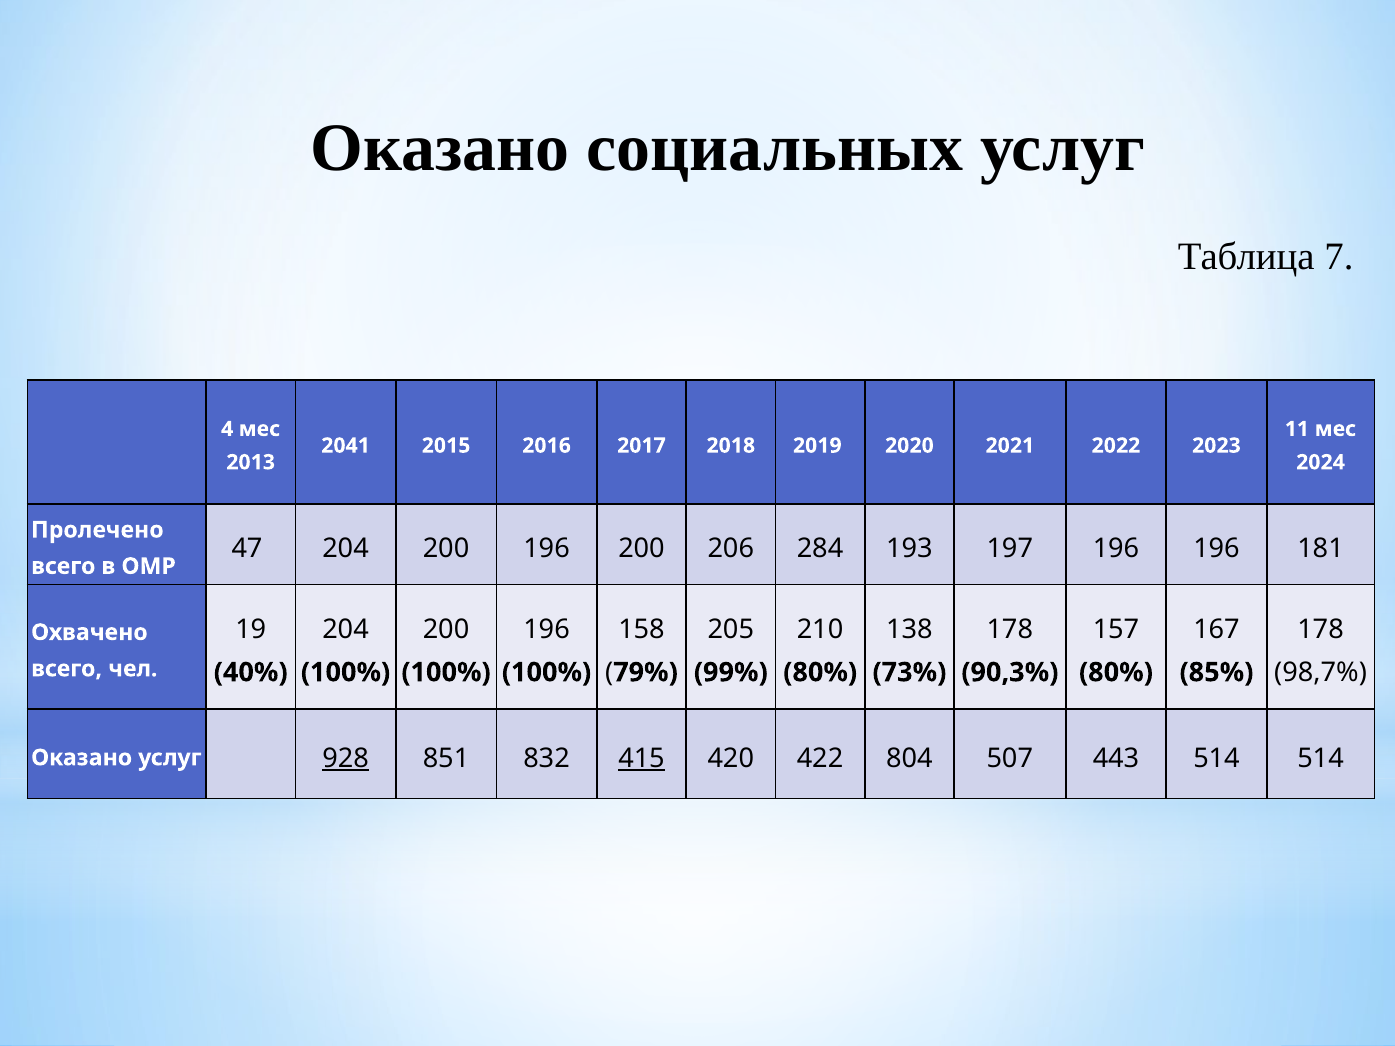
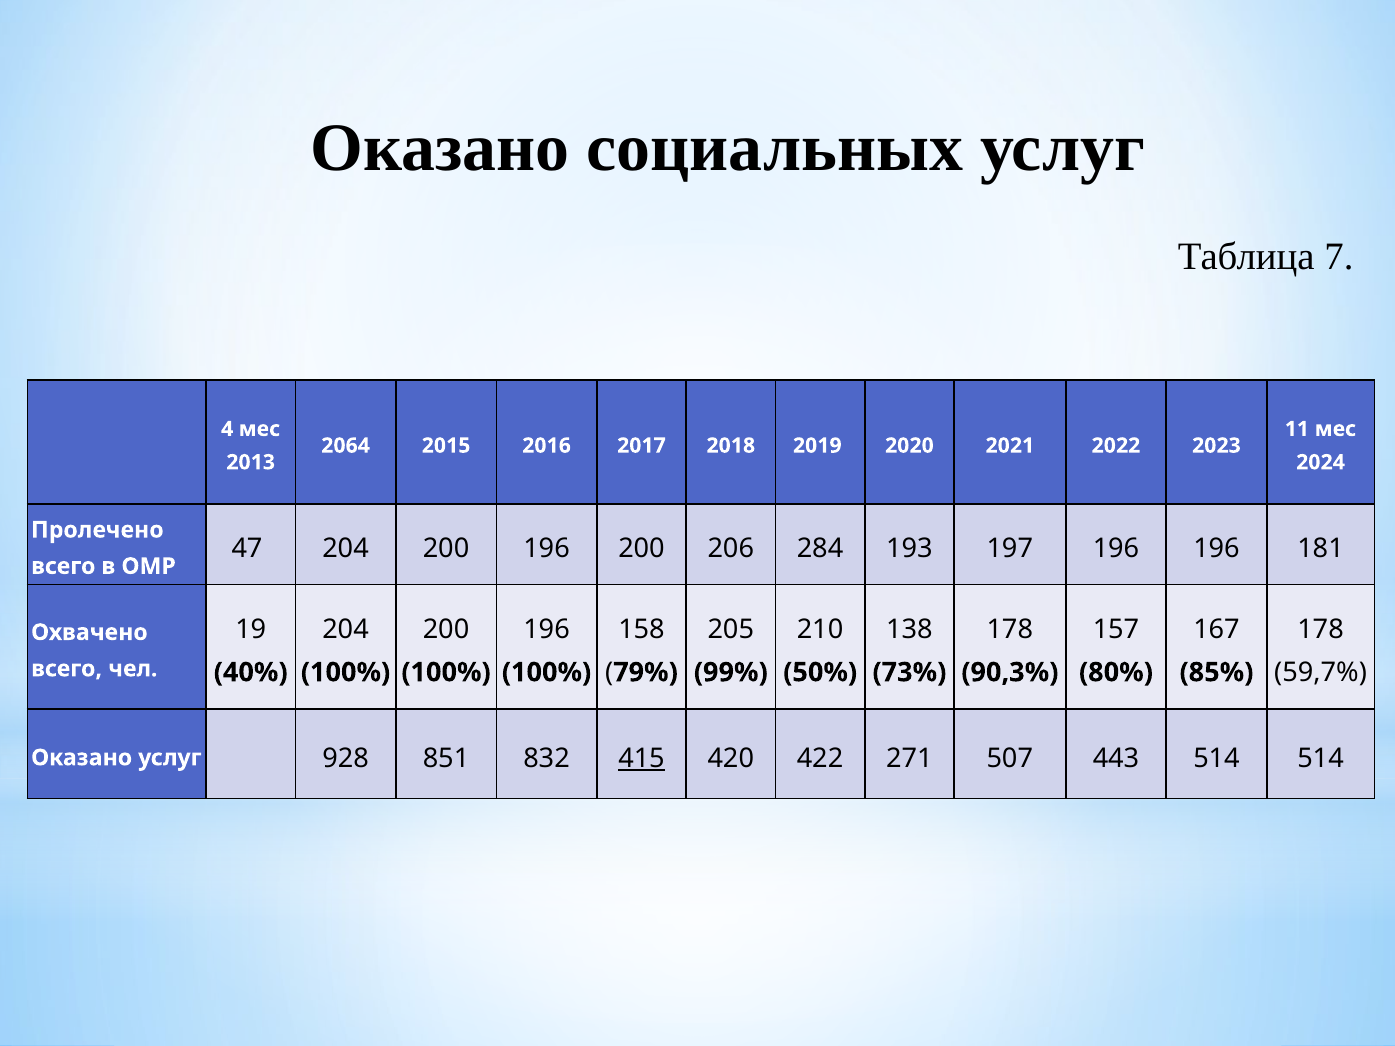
2041: 2041 -> 2064
98,7%: 98,7% -> 59,7%
80% at (820, 673): 80% -> 50%
928 underline: present -> none
804: 804 -> 271
